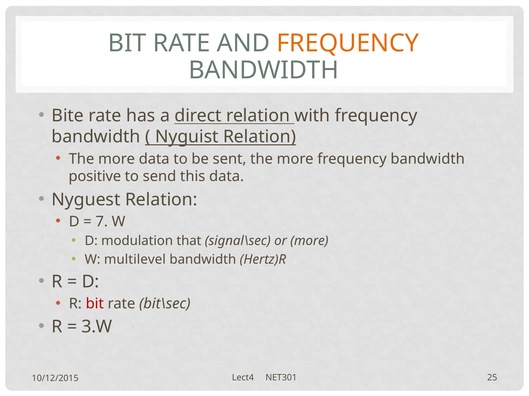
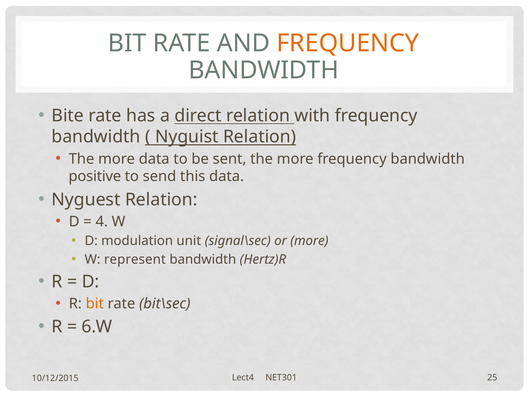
7: 7 -> 4
that: that -> unit
multilevel: multilevel -> represent
bit at (95, 304) colour: red -> orange
3.W: 3.W -> 6.W
